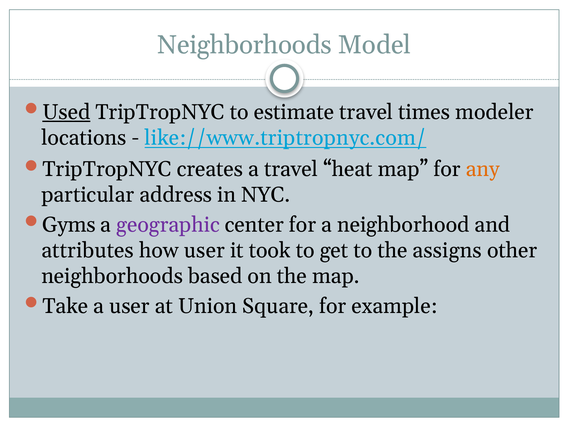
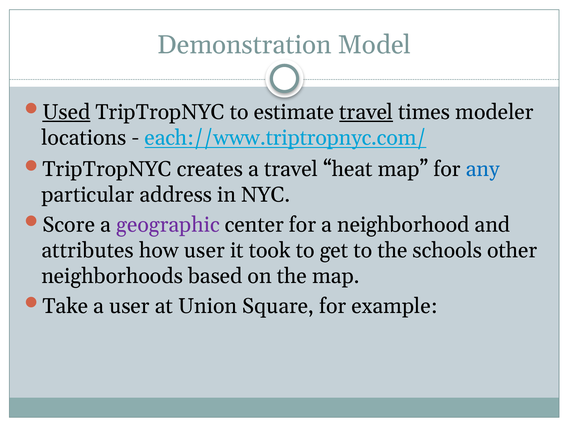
Neighborhoods at (245, 45): Neighborhoods -> Demonstration
travel at (366, 112) underline: none -> present
like://www.triptropnyc.com/: like://www.triptropnyc.com/ -> each://www.triptropnyc.com/
any colour: orange -> blue
Gyms: Gyms -> Score
assigns: assigns -> schools
